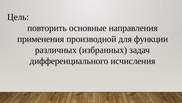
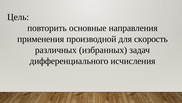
функции: функции -> скорость
